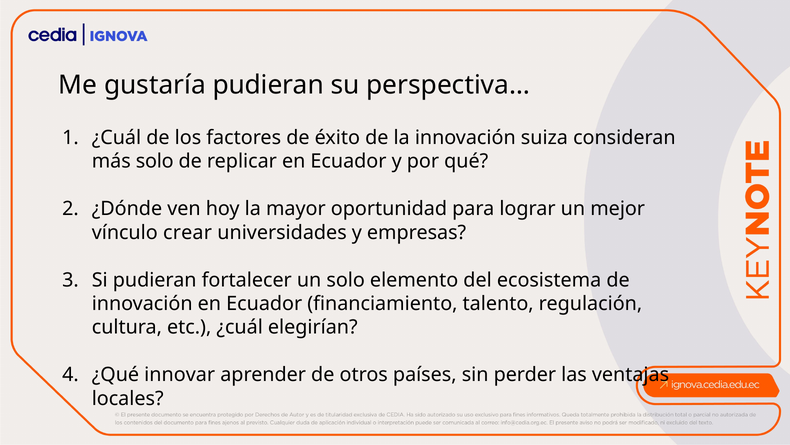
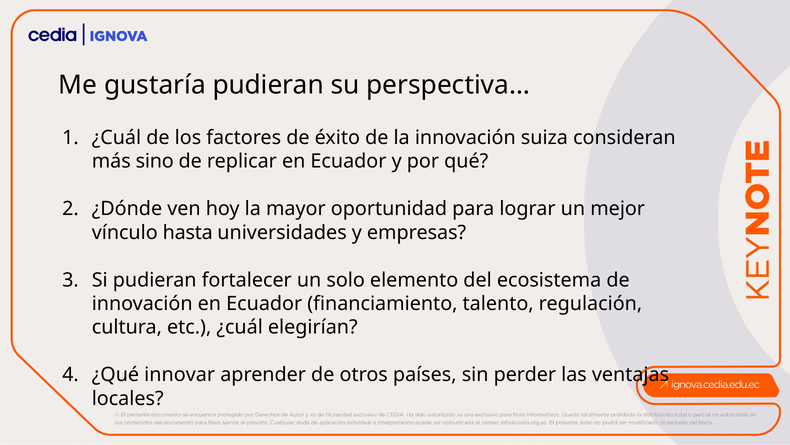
más solo: solo -> sino
crear: crear -> hasta
